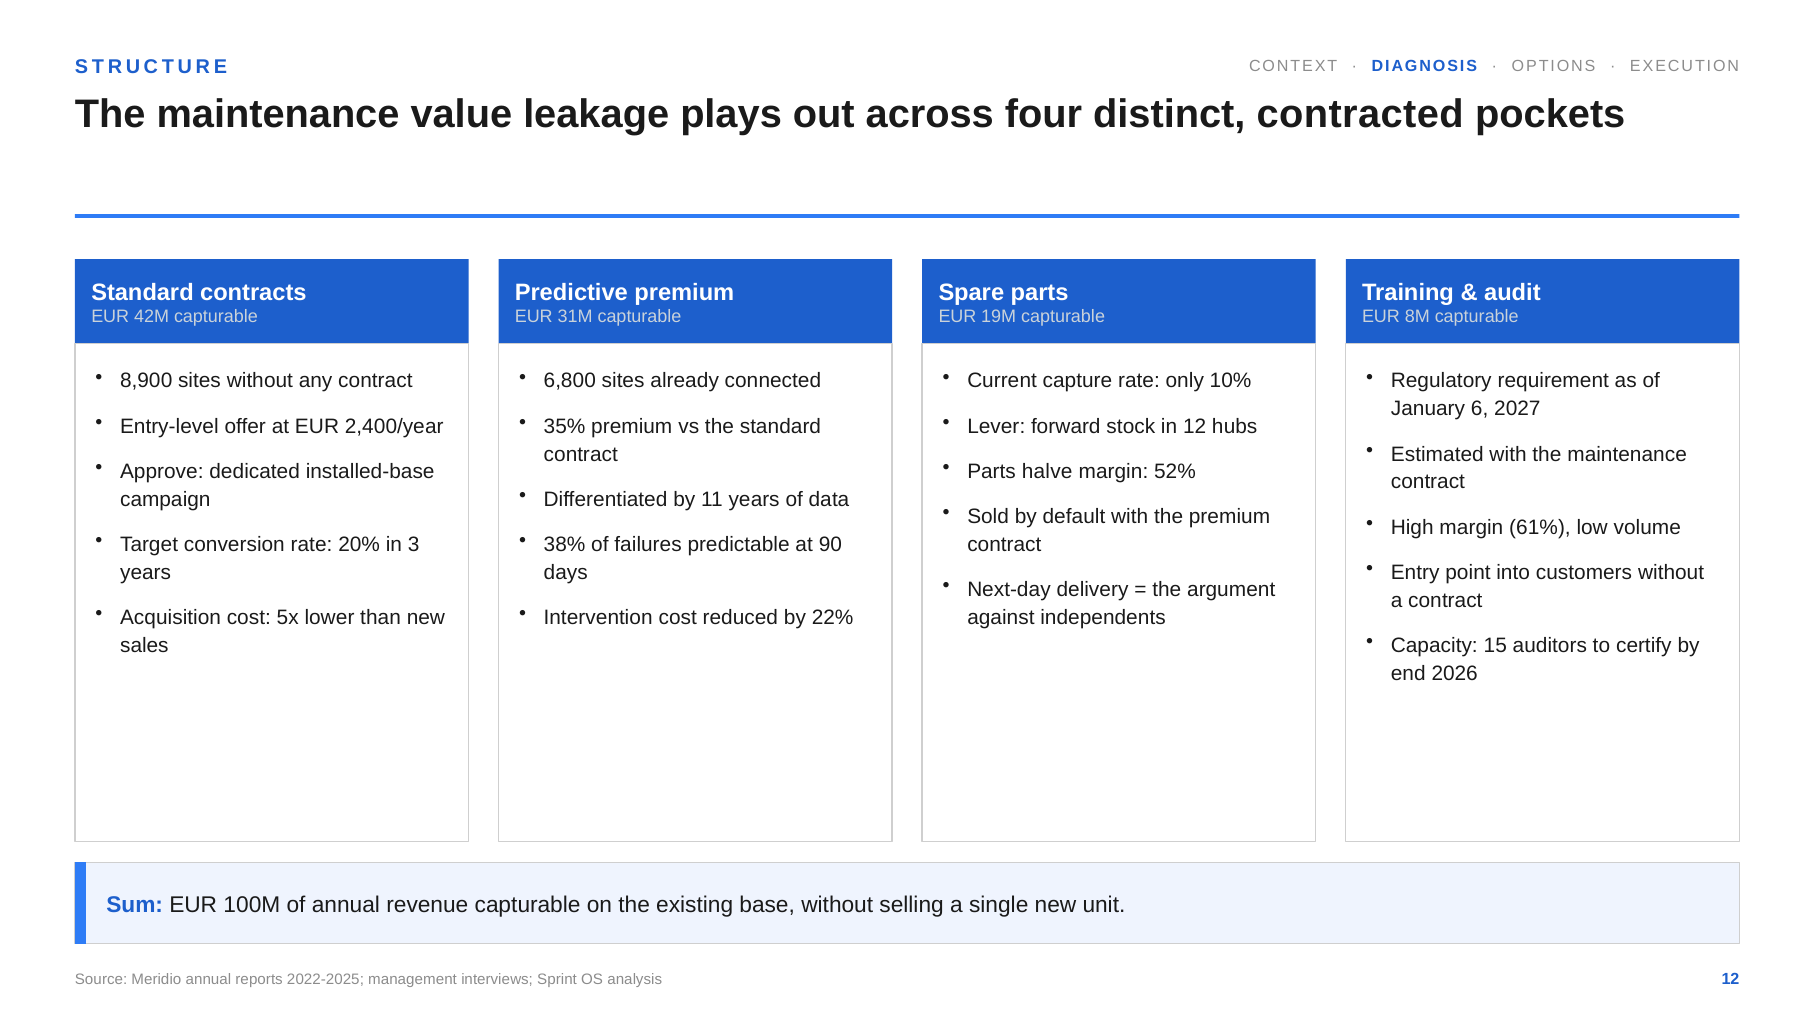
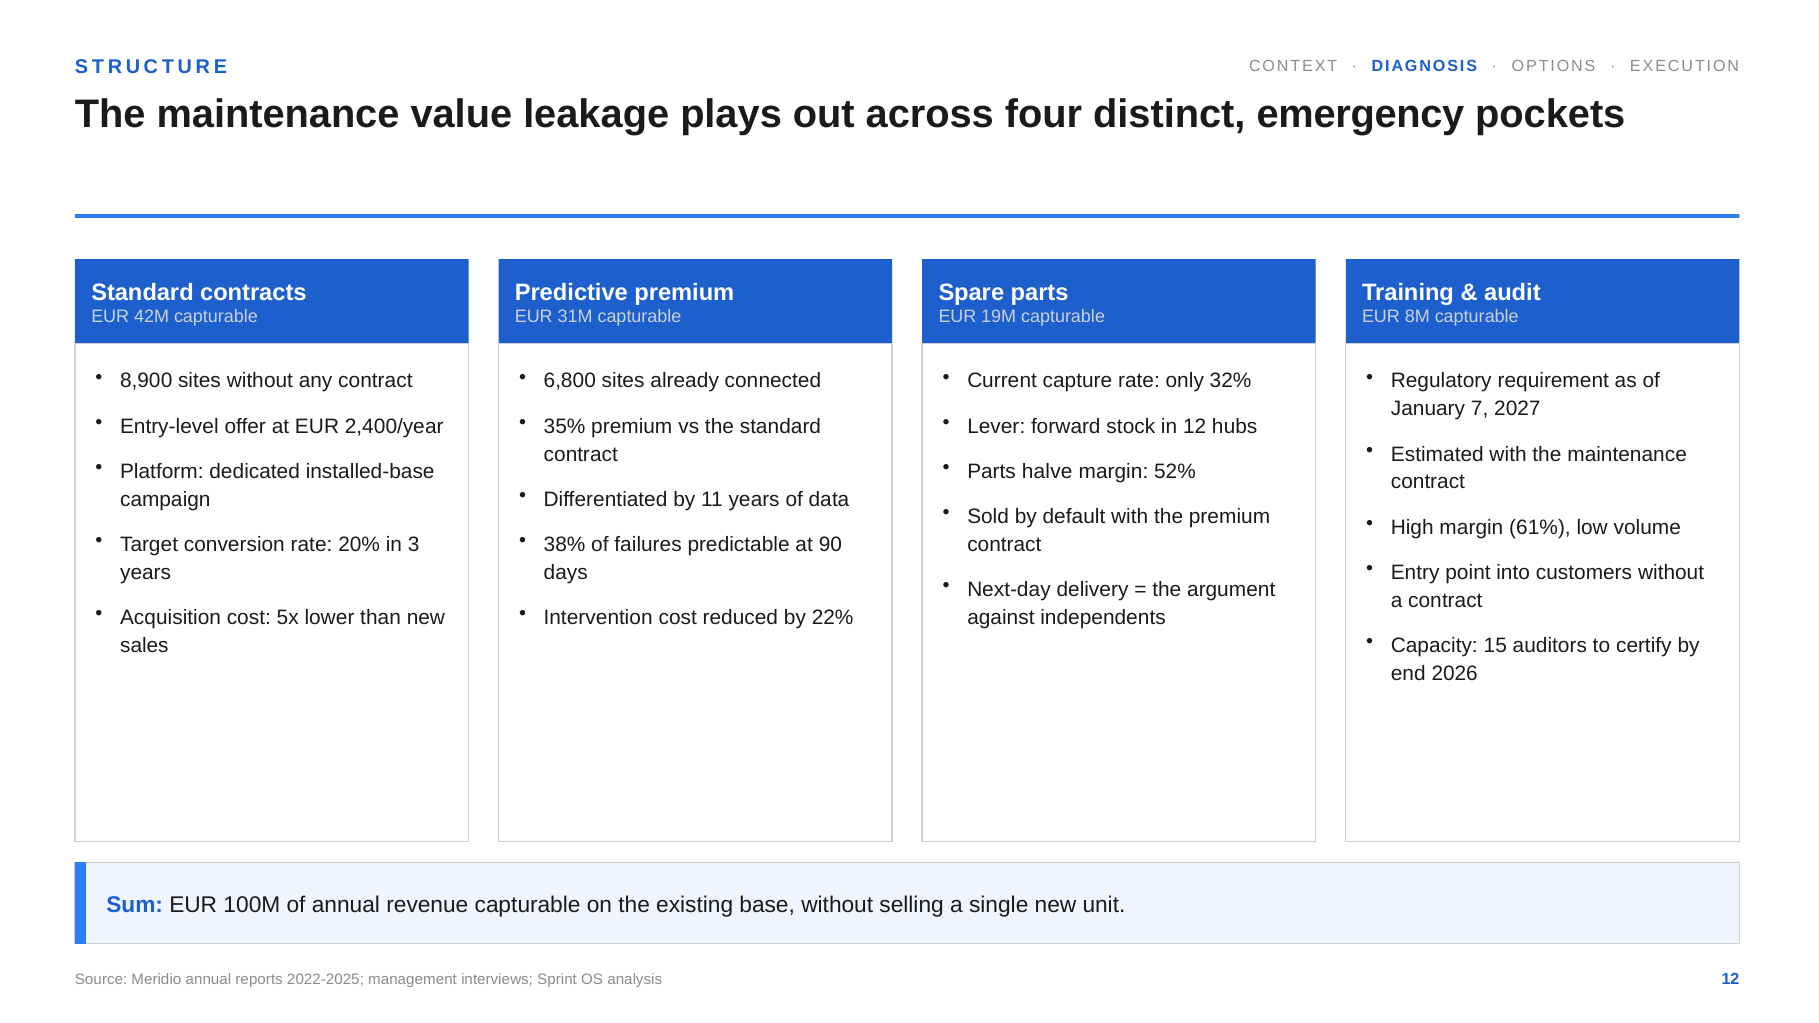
contracted: contracted -> emergency
10%: 10% -> 32%
6: 6 -> 7
Approve: Approve -> Platform
